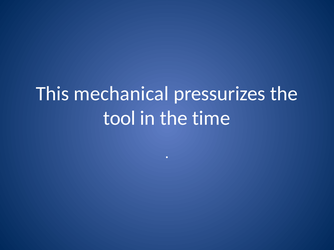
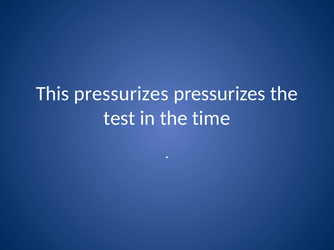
This mechanical: mechanical -> pressurizes
tool: tool -> test
